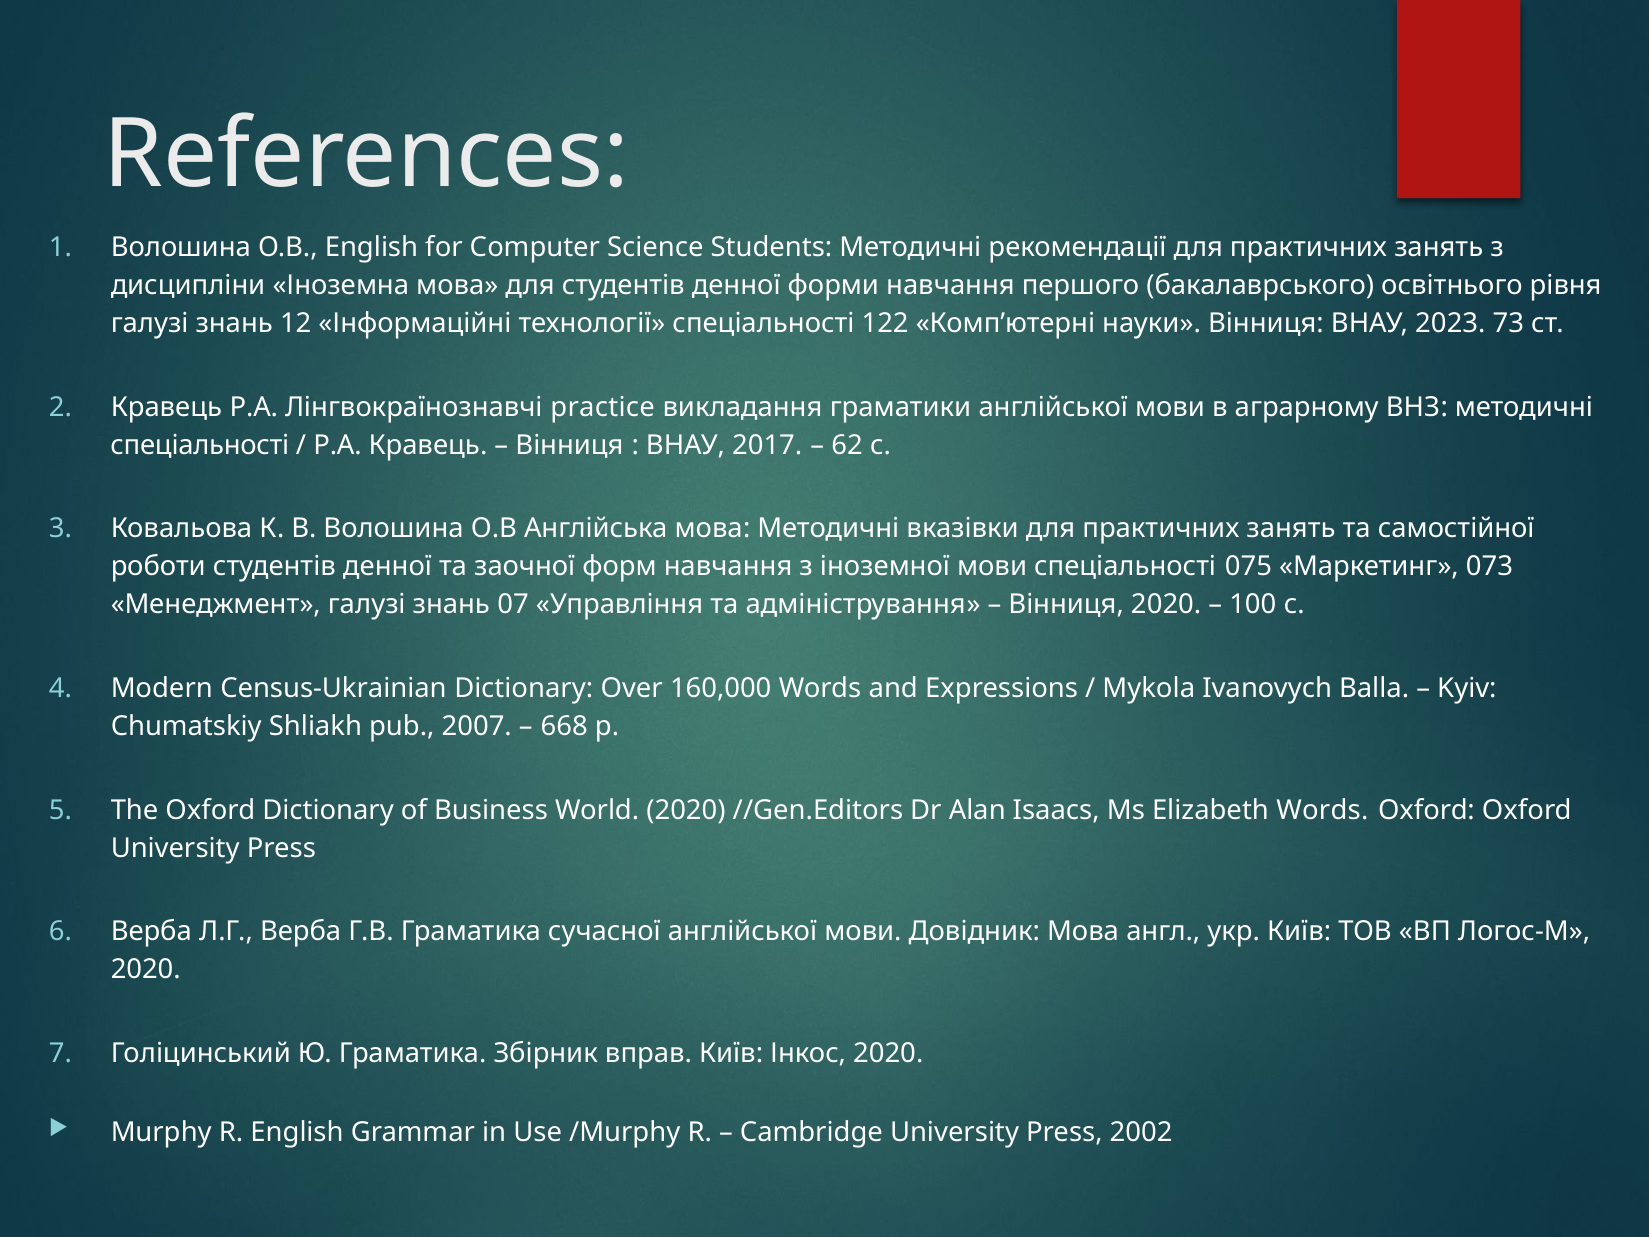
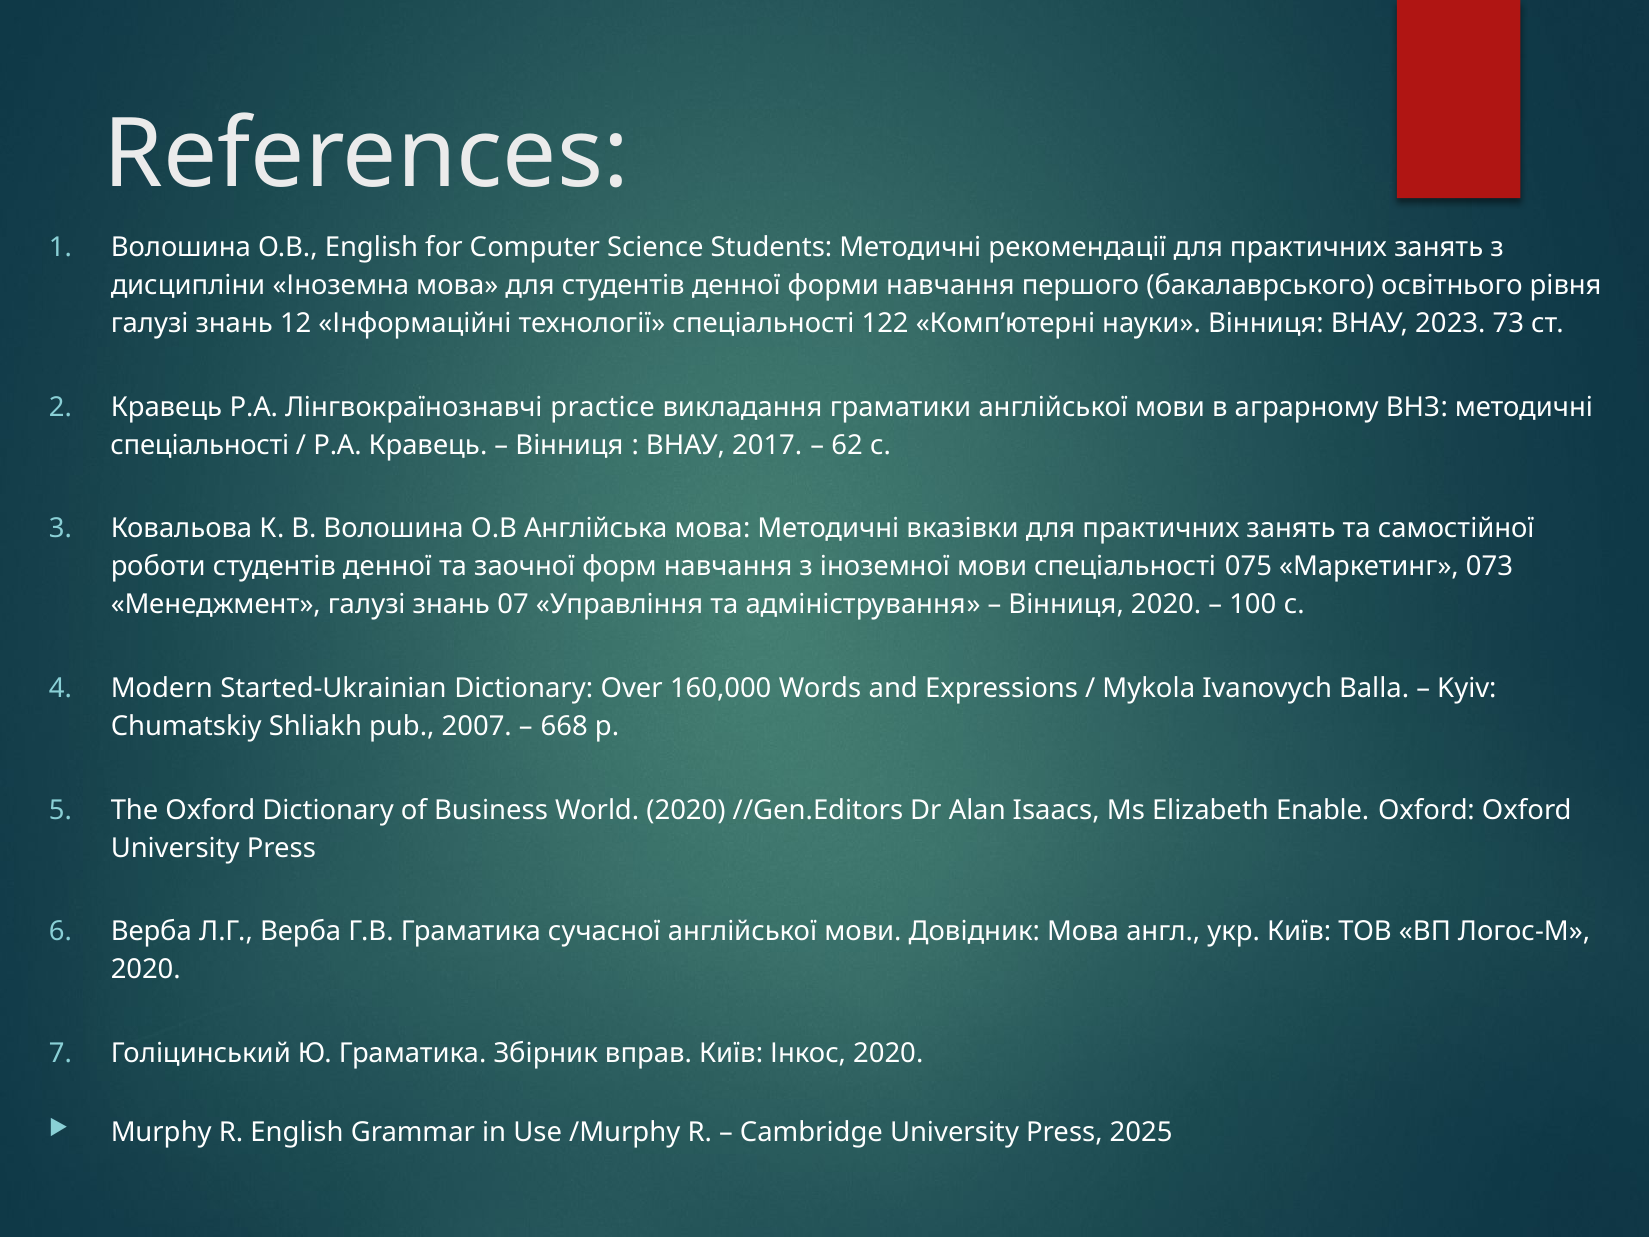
Census-Ukrainian: Census-Ukrainian -> Started-Ukrainian
Elizabeth Words: Words -> Enable
2002: 2002 -> 2025
